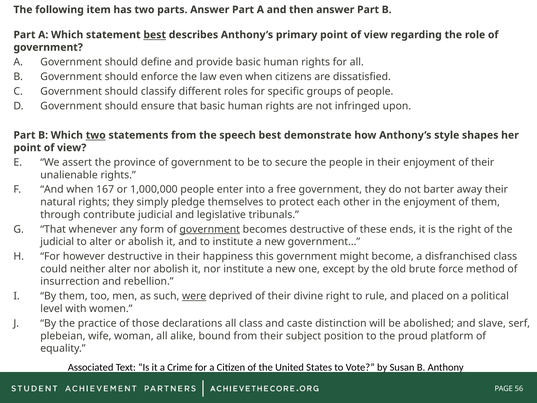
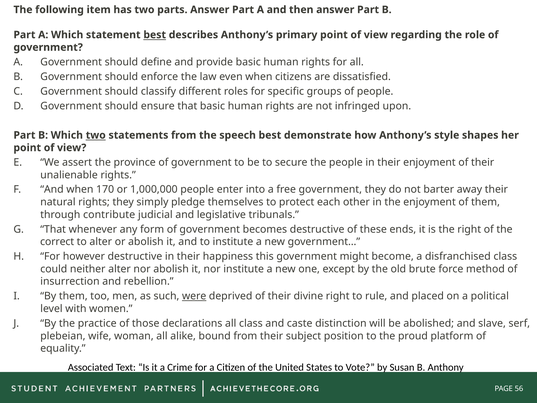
167: 167 -> 170
government at (210, 229) underline: present -> none
judicial at (57, 242): judicial -> correct
